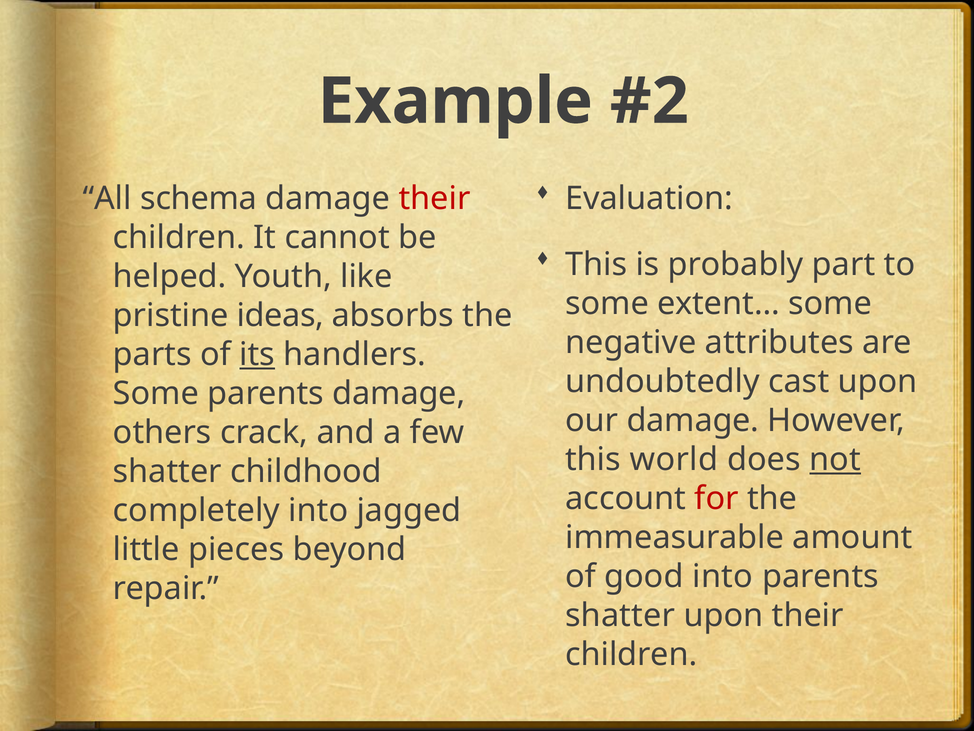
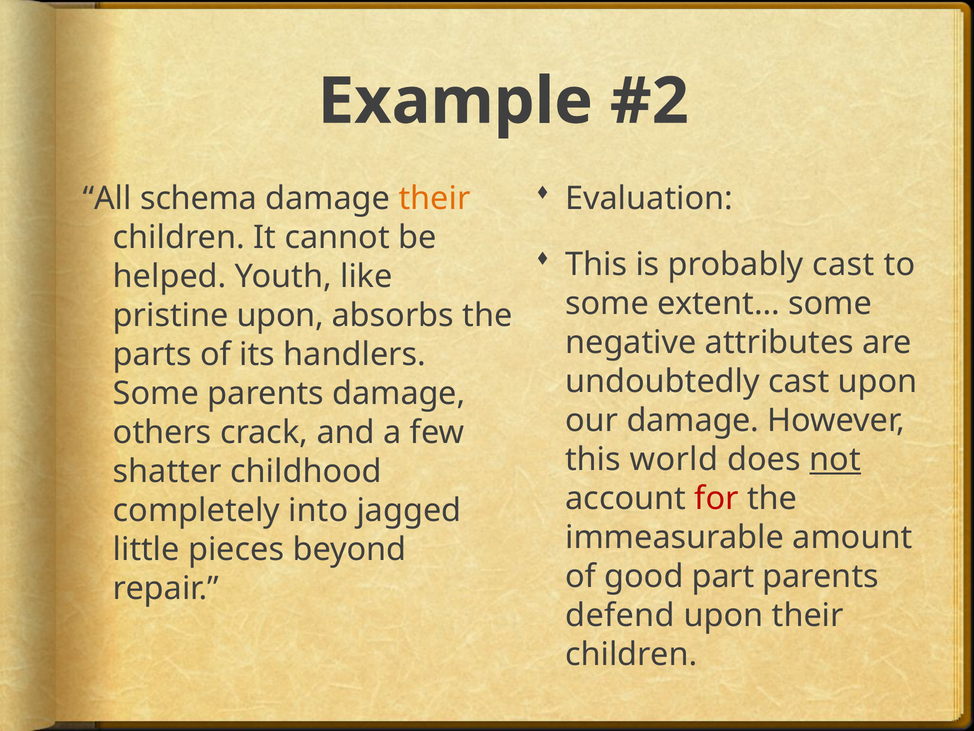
their at (435, 198) colour: red -> orange
probably part: part -> cast
pristine ideas: ideas -> upon
its underline: present -> none
good into: into -> part
shatter at (620, 615): shatter -> defend
